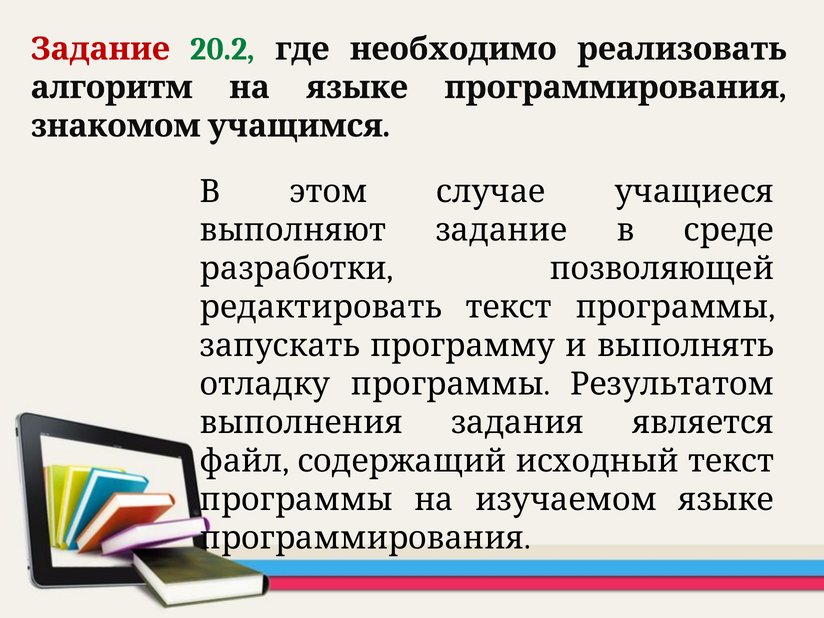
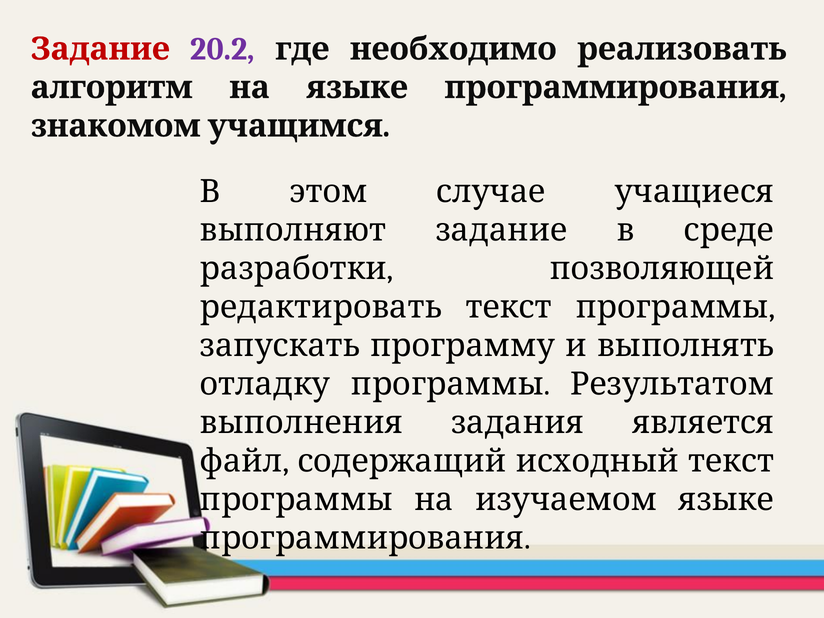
20.2 colour: green -> purple
